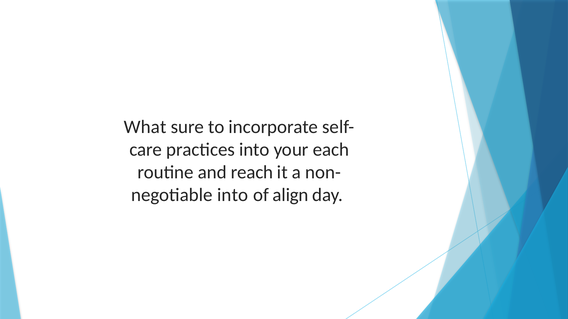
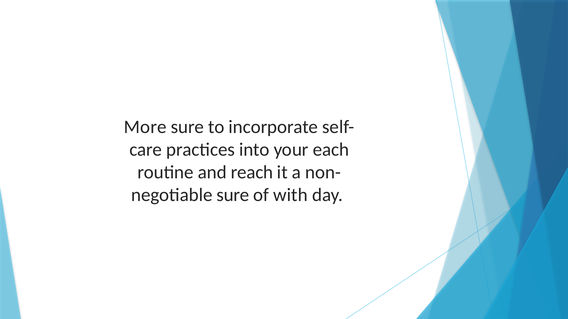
What: What -> More
into at (233, 195): into -> sure
align: align -> with
